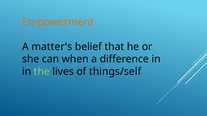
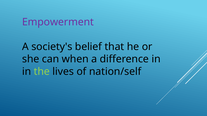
Empowerment colour: orange -> purple
matter's: matter's -> society's
things/self: things/self -> nation/self
